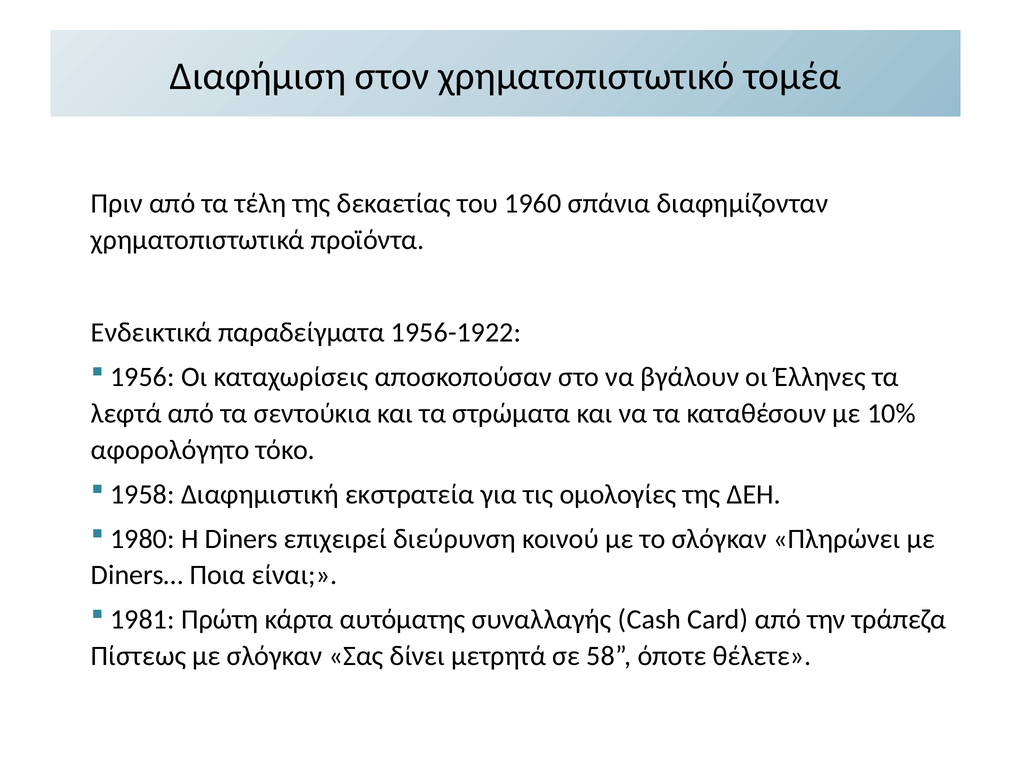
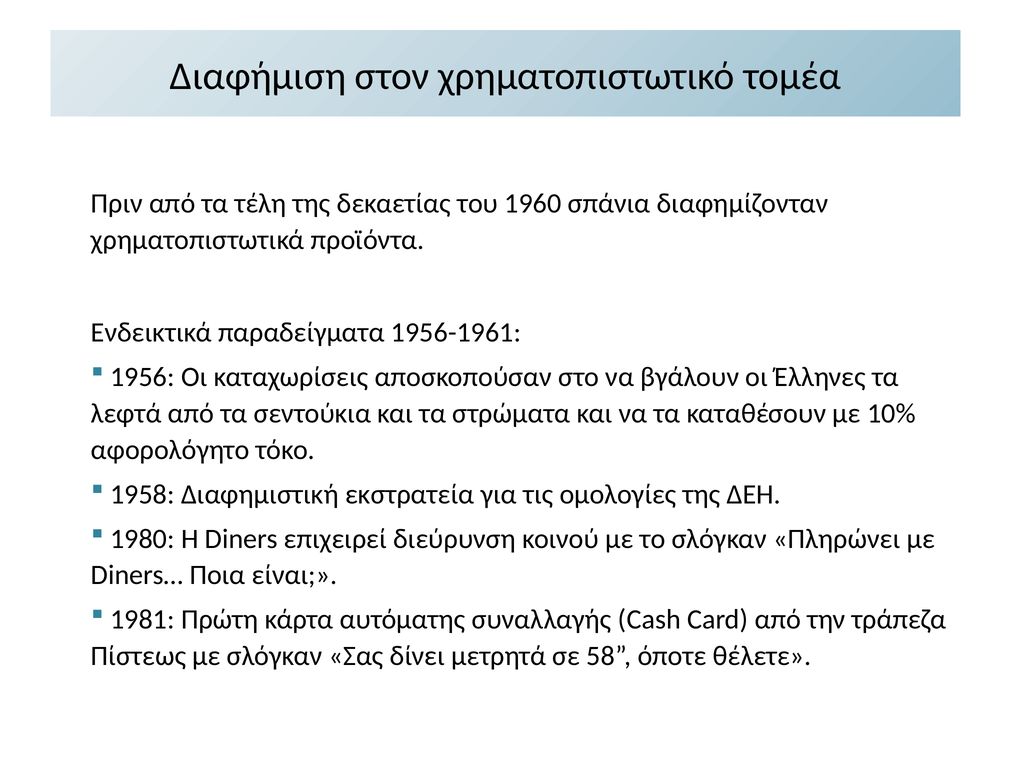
1956-1922: 1956-1922 -> 1956-1961
